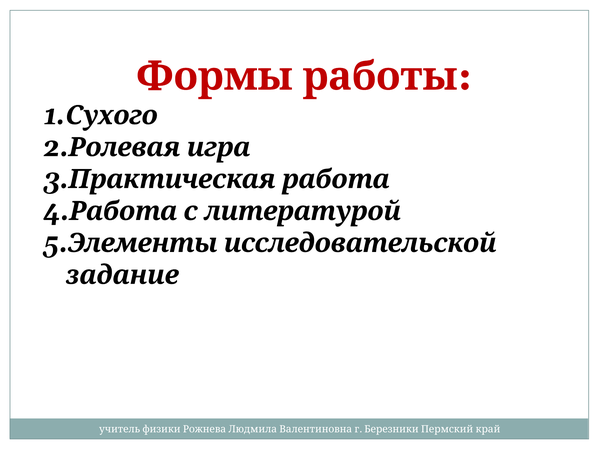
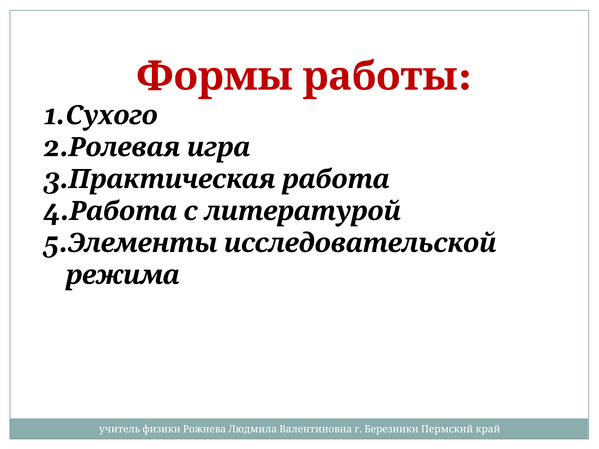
задание: задание -> режима
